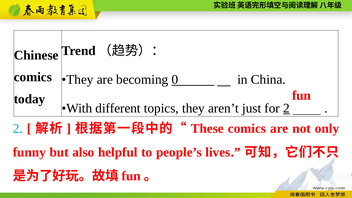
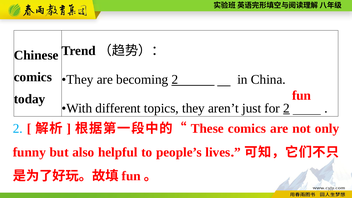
becoming 0: 0 -> 2
